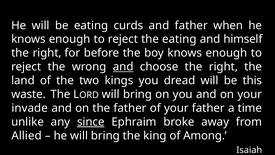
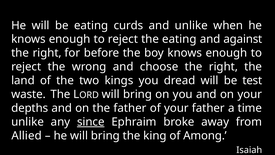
and father: father -> unlike
himself: himself -> against
and at (123, 67) underline: present -> none
this: this -> test
invade: invade -> depths
